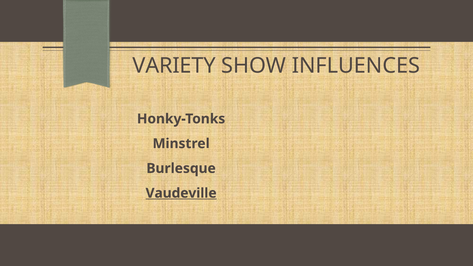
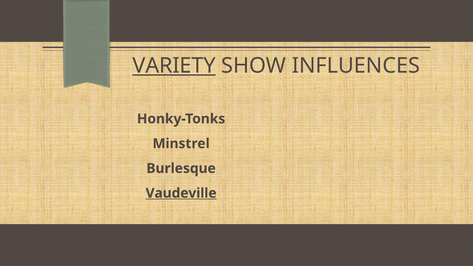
VARIETY underline: none -> present
